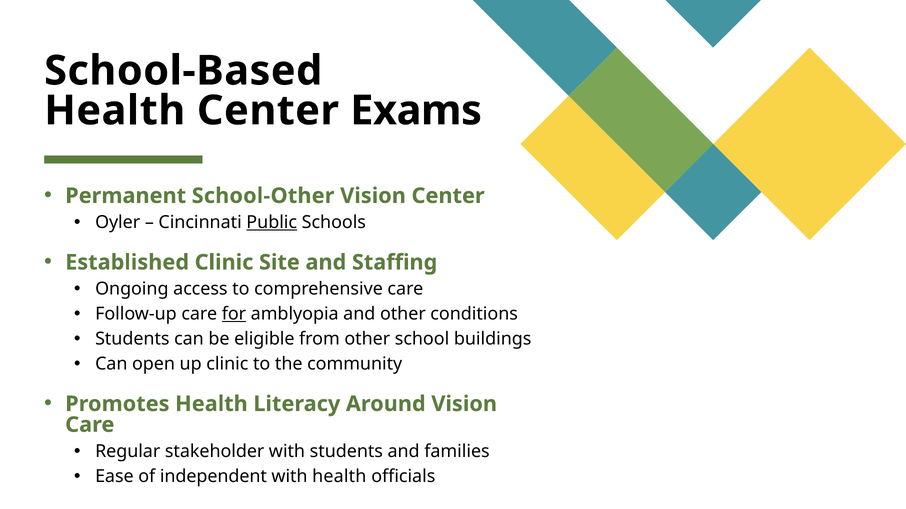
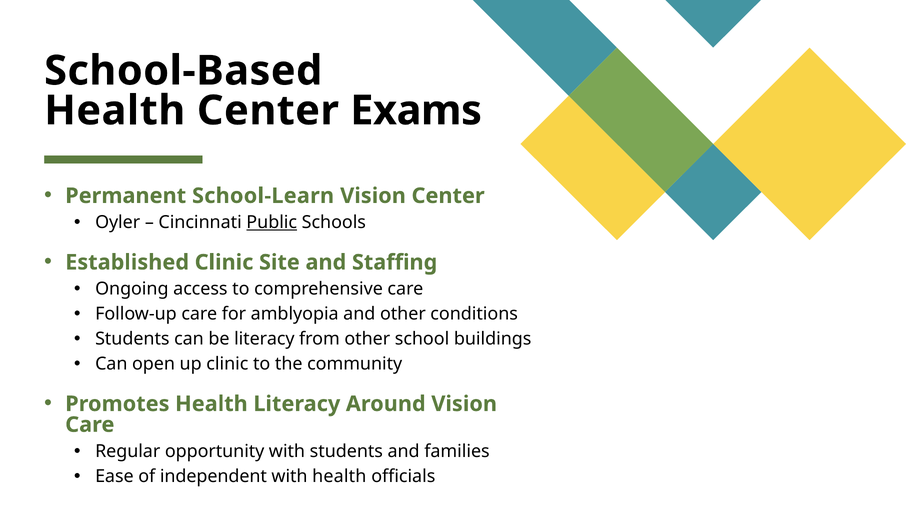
School-Other: School-Other -> School-Learn
for underline: present -> none
be eligible: eligible -> literacy
stakeholder: stakeholder -> opportunity
